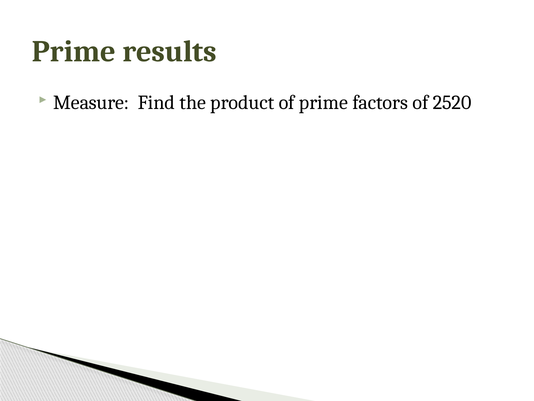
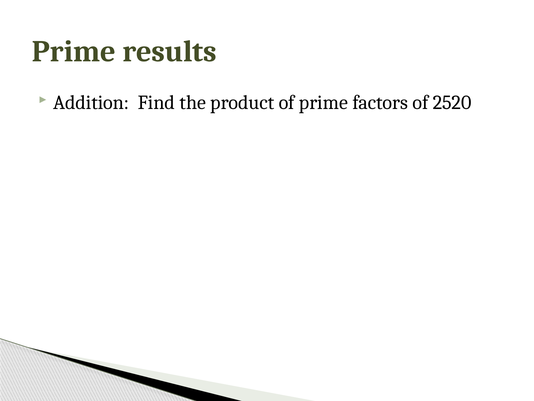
Measure: Measure -> Addition
